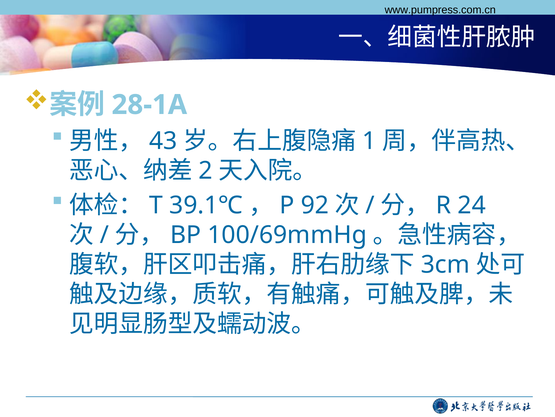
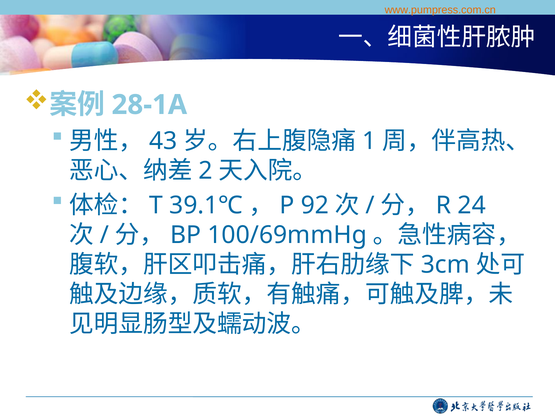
www.pumpress.com.cn colour: black -> orange
